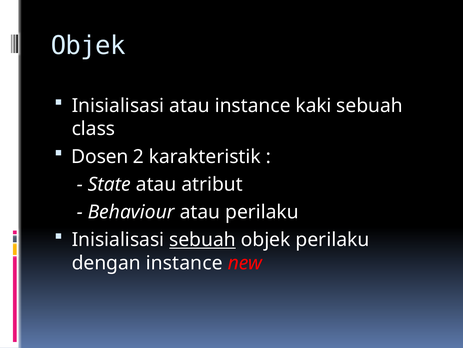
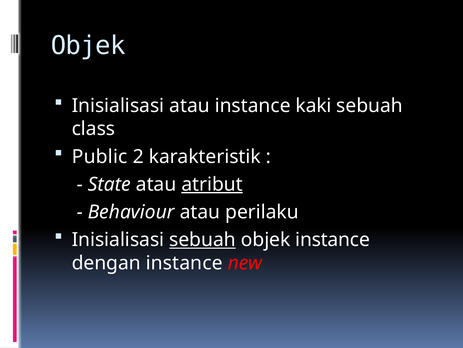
Dosen: Dosen -> Public
atribut underline: none -> present
objek perilaku: perilaku -> instance
